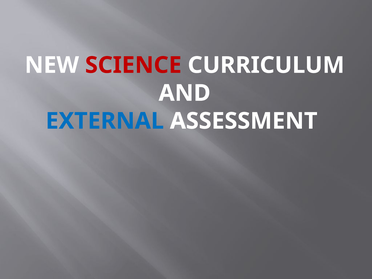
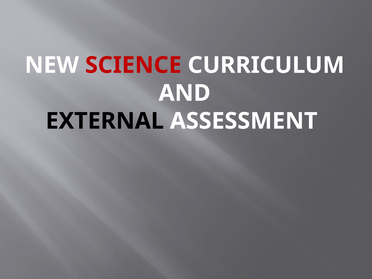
EXTERNAL colour: blue -> black
